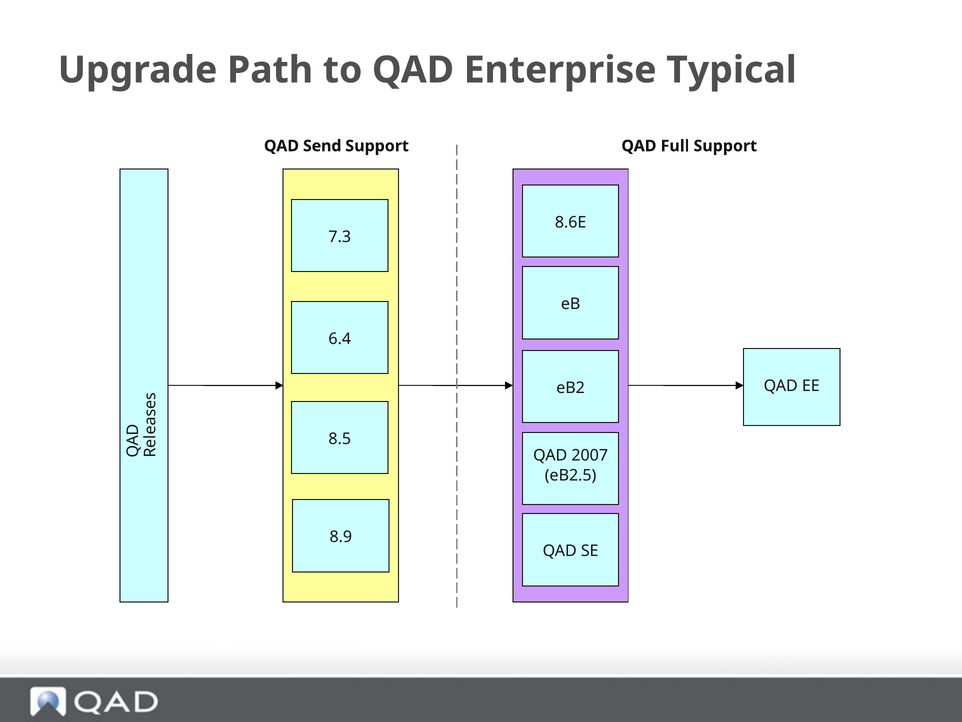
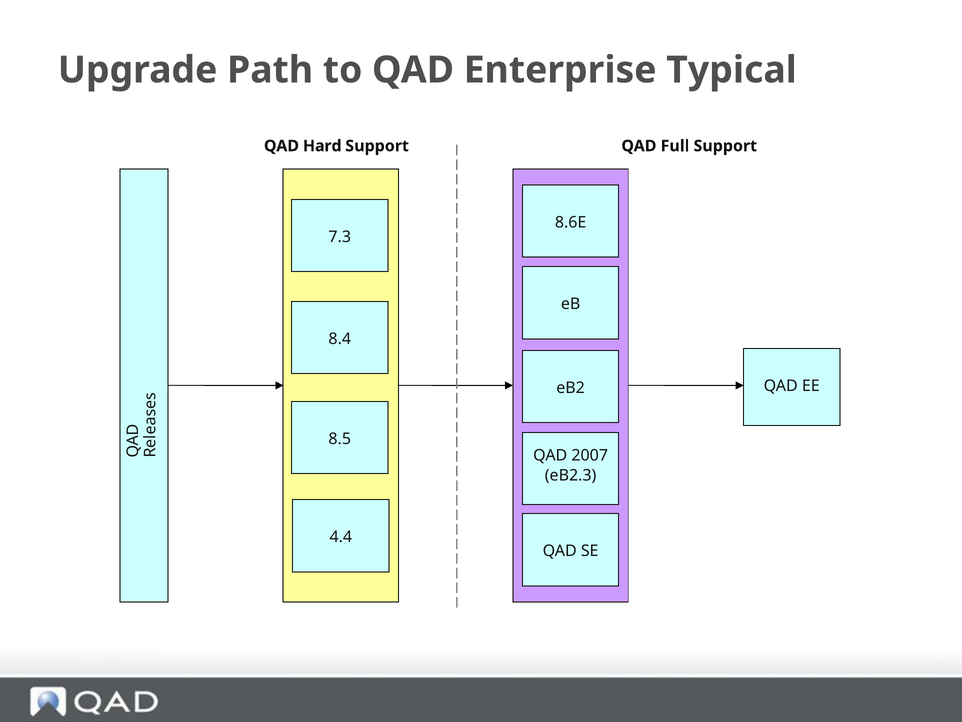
Send: Send -> Hard
6.4: 6.4 -> 8.4
eB2.5: eB2.5 -> eB2.3
8.9: 8.9 -> 4.4
